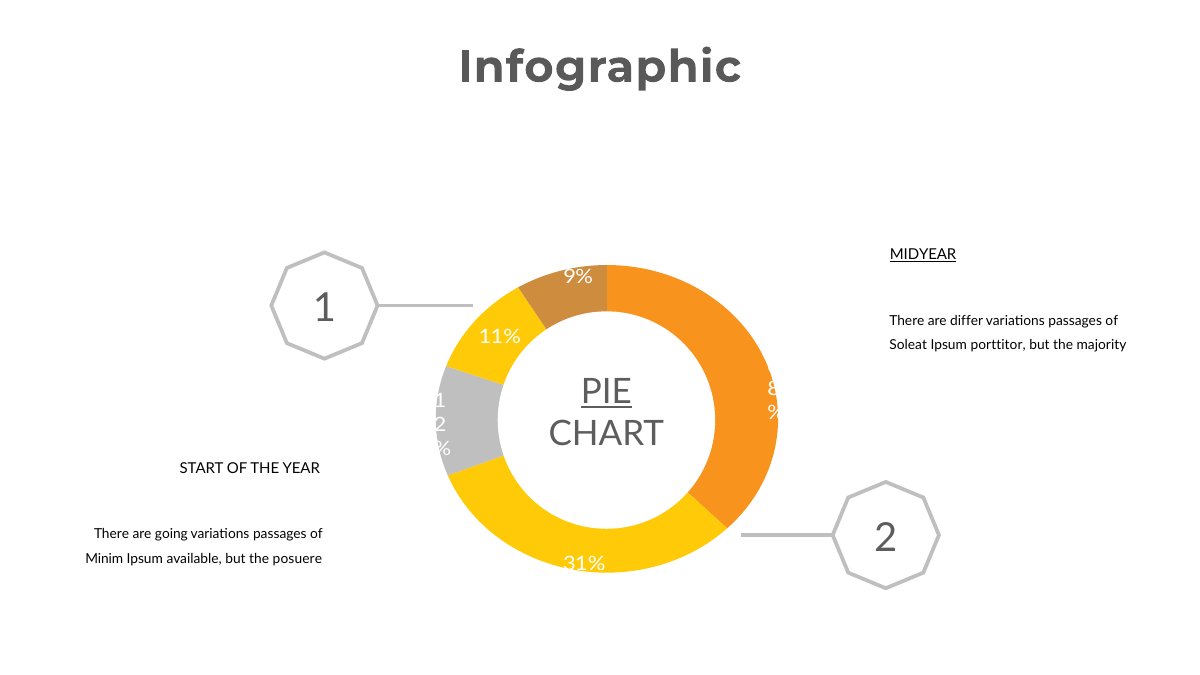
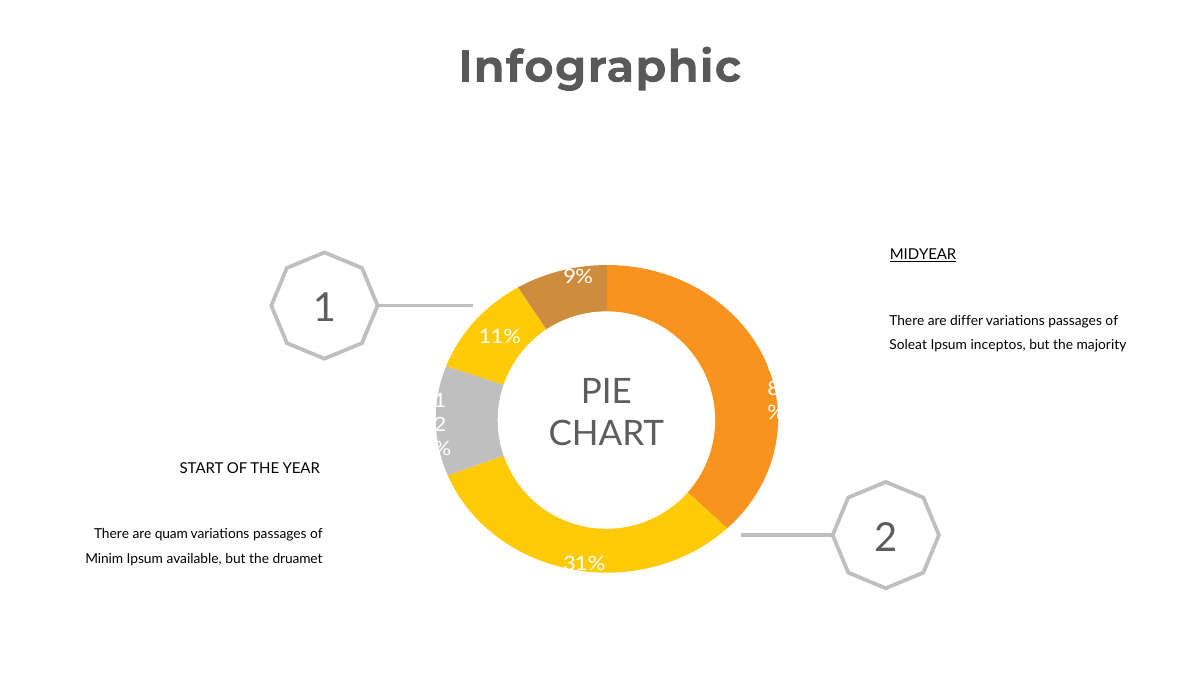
porttitor: porttitor -> inceptos
PIE underline: present -> none
going: going -> quam
posuere: posuere -> druamet
